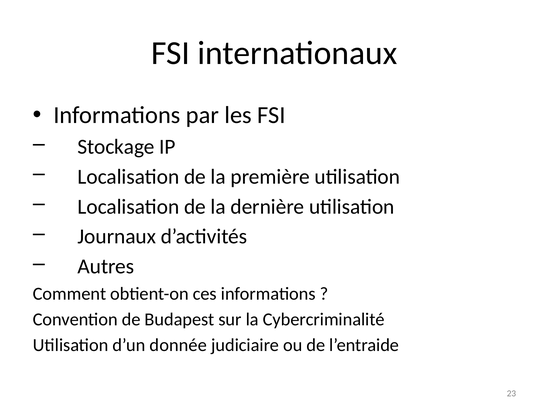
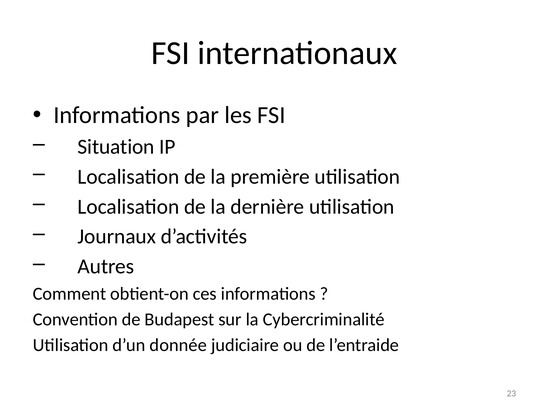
Stockage: Stockage -> Situation
